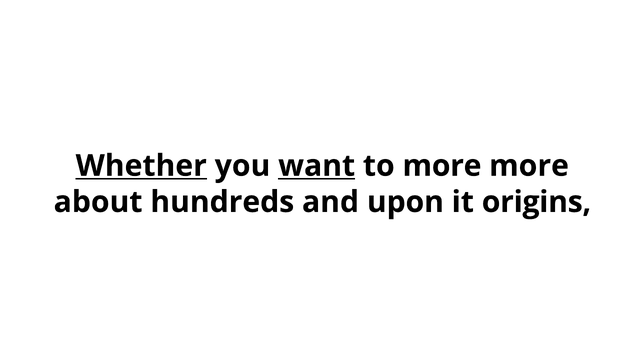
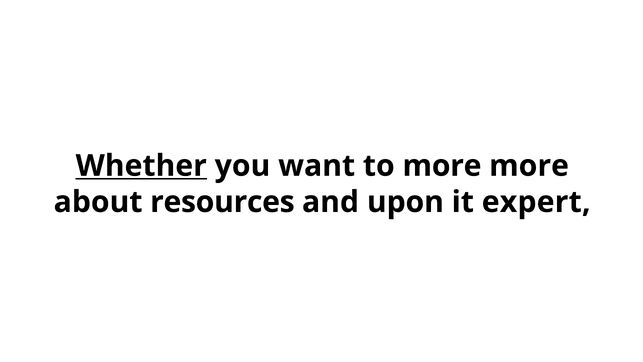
want underline: present -> none
hundreds: hundreds -> resources
origins: origins -> expert
